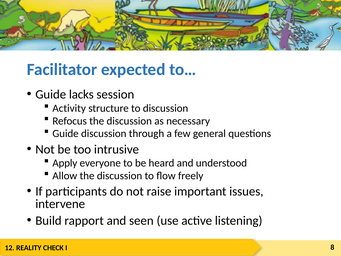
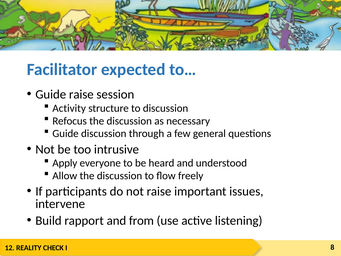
Guide lacks: lacks -> raise
seen: seen -> from
